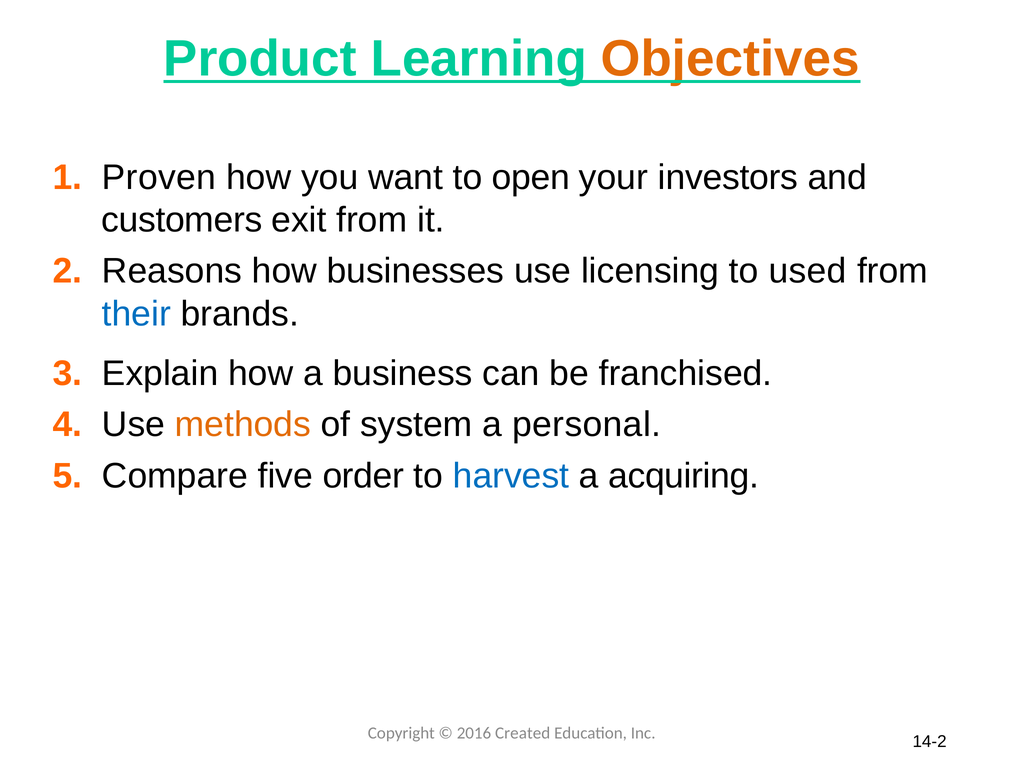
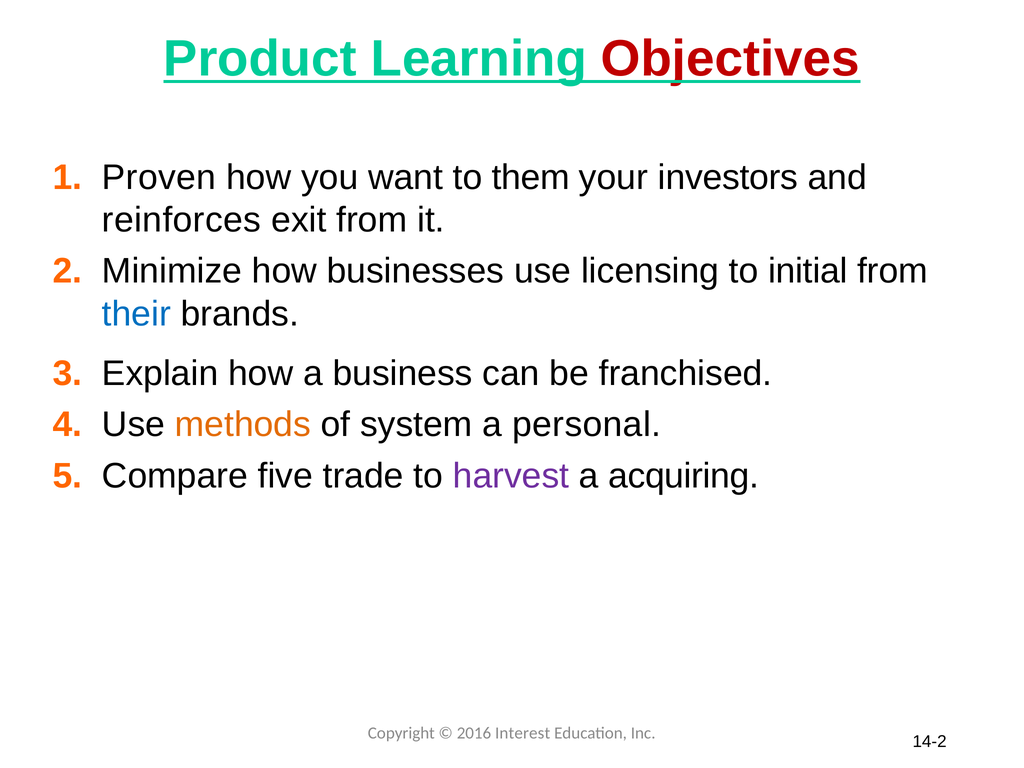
Objectives colour: orange -> red
open: open -> them
customers: customers -> reinforces
Reasons: Reasons -> Minimize
used: used -> initial
order: order -> trade
harvest colour: blue -> purple
Created: Created -> Interest
